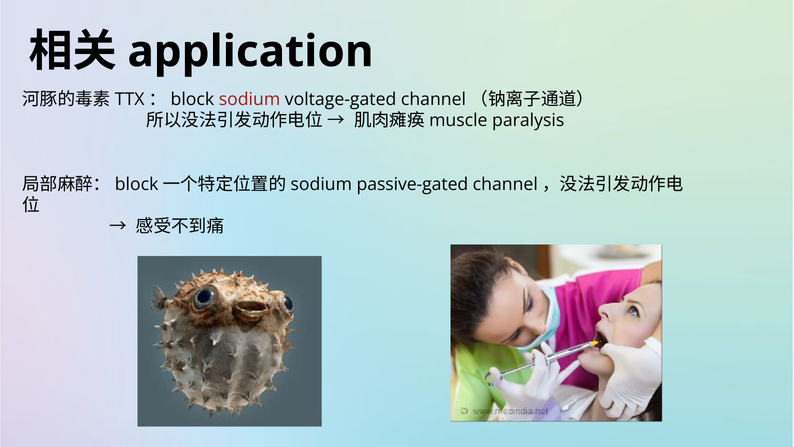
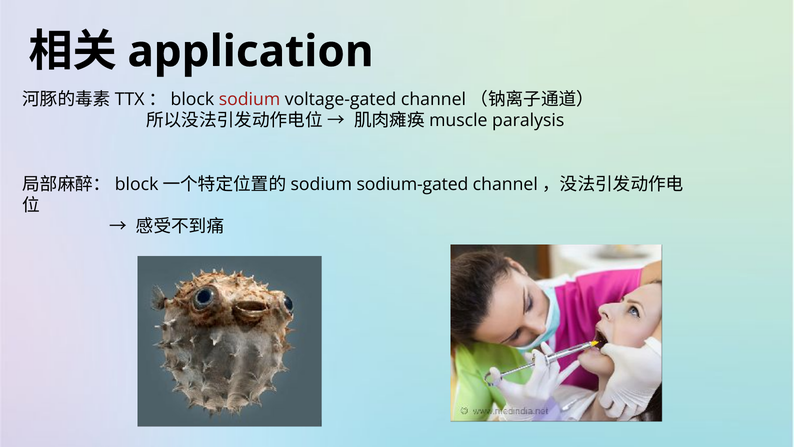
passive-gated: passive-gated -> sodium-gated
